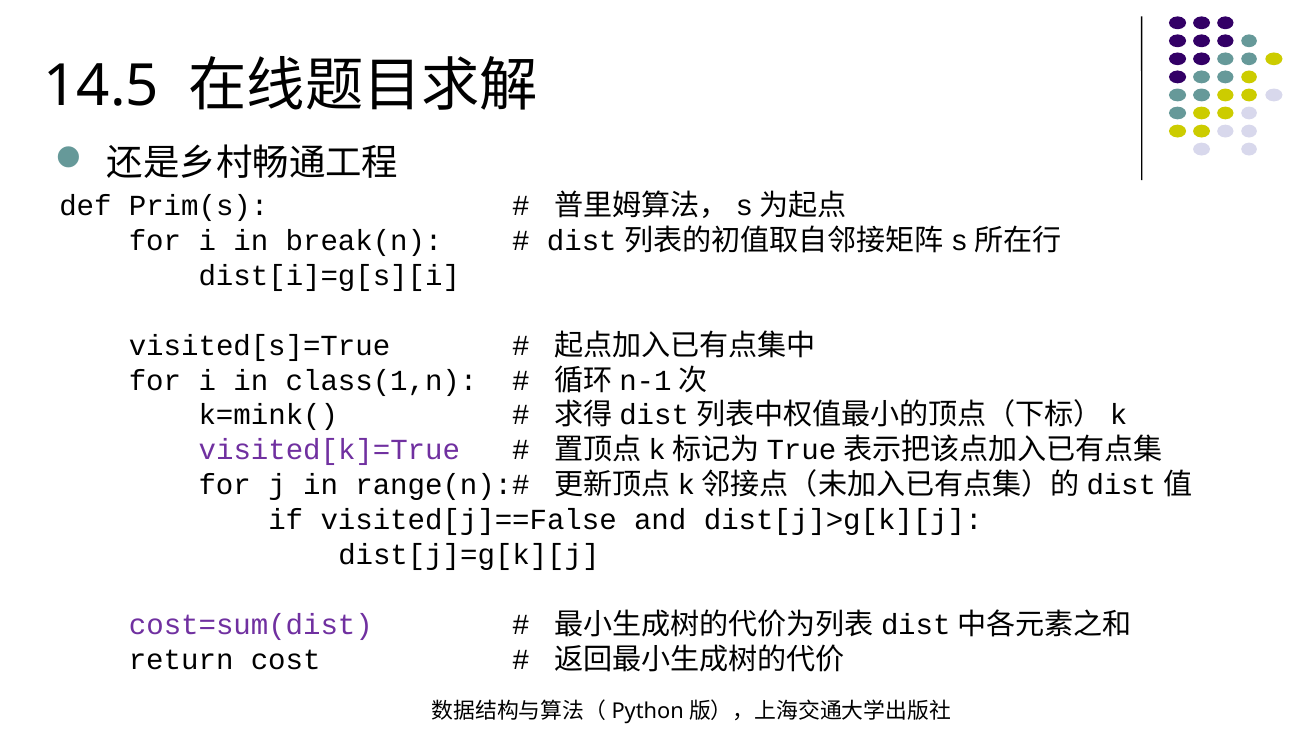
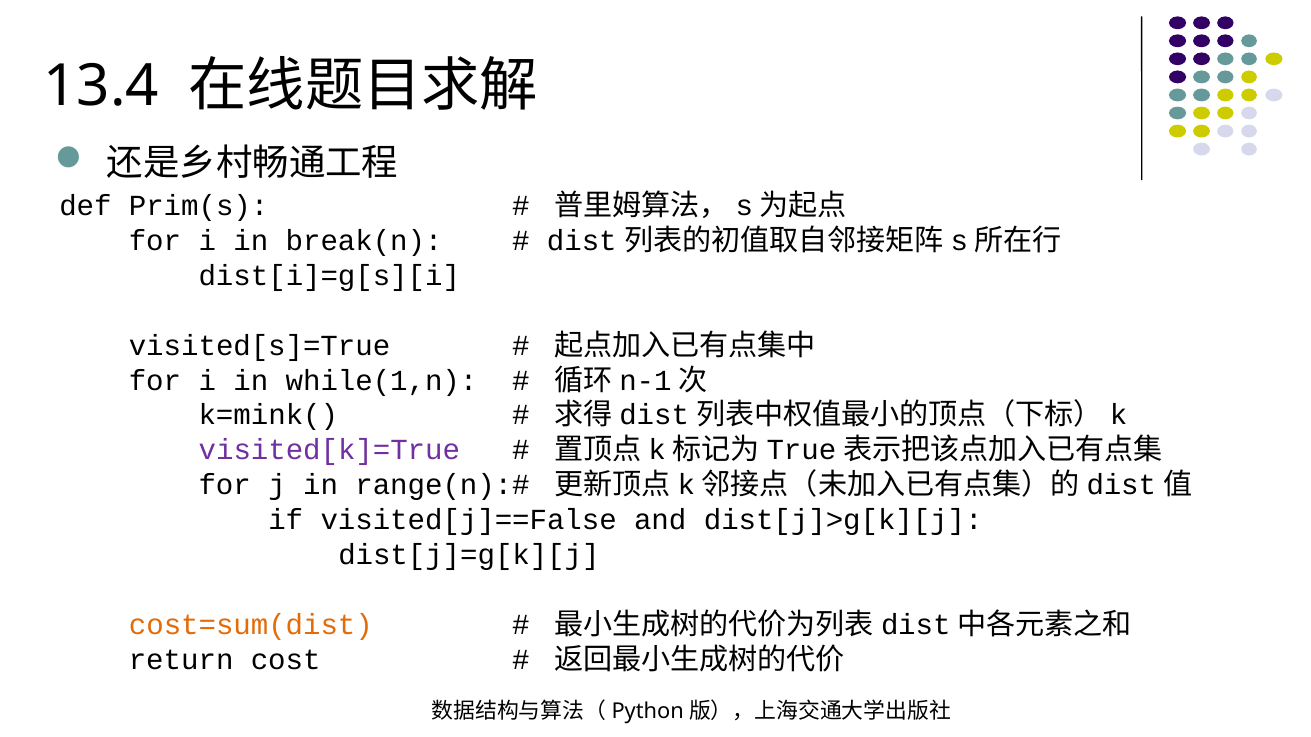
14.5: 14.5 -> 13.4
class(1,n: class(1,n -> while(1,n
cost=sum(dist colour: purple -> orange
